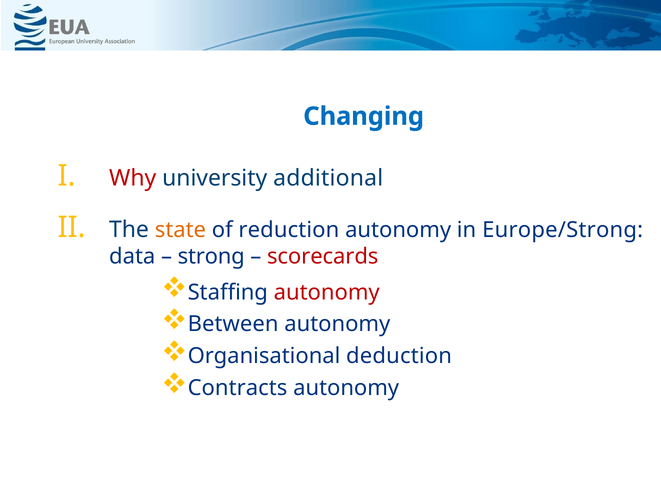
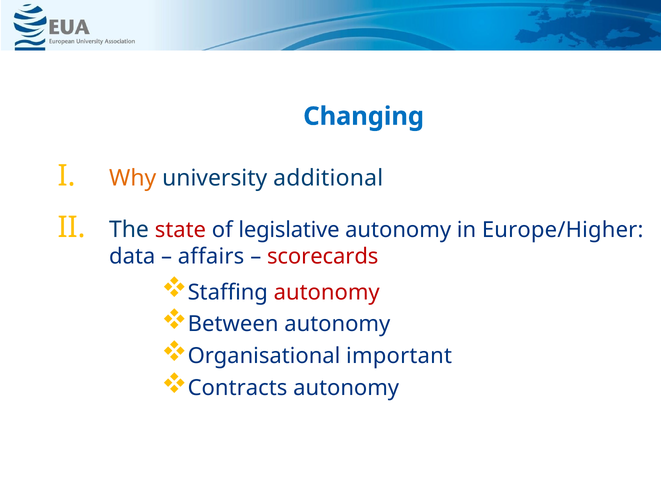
Why colour: red -> orange
state colour: orange -> red
reduction: reduction -> legislative
Europe/Strong: Europe/Strong -> Europe/Higher
strong: strong -> affairs
deduction: deduction -> important
